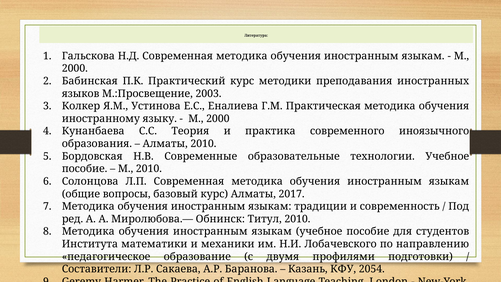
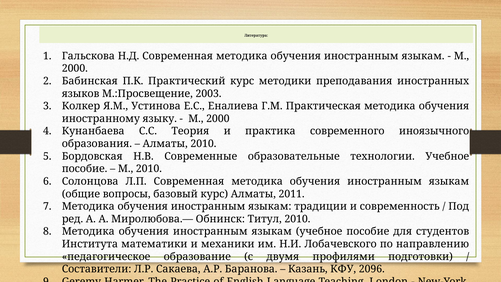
2017: 2017 -> 2011
2054: 2054 -> 2096
